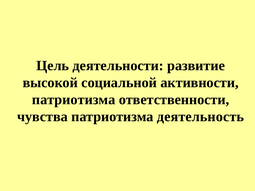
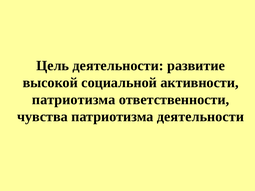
патриотизма деятельность: деятельность -> деятельности
